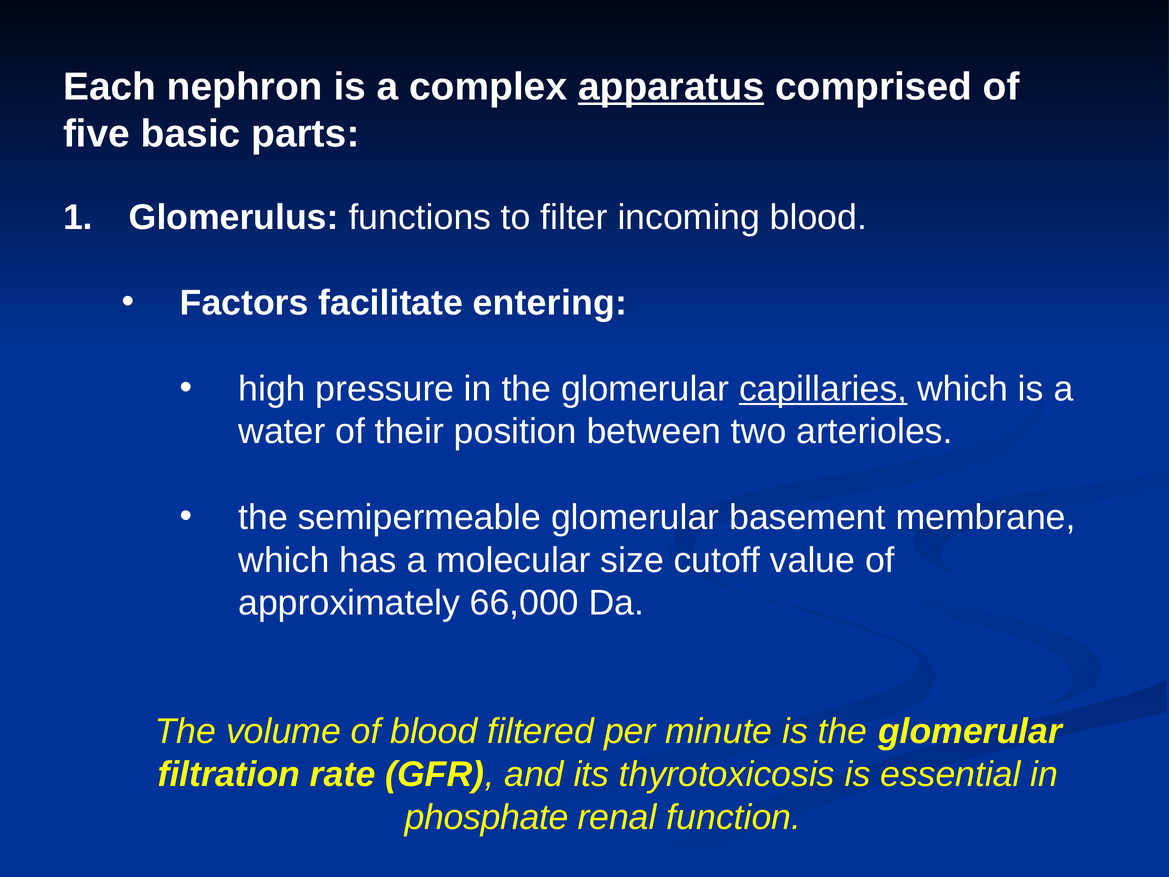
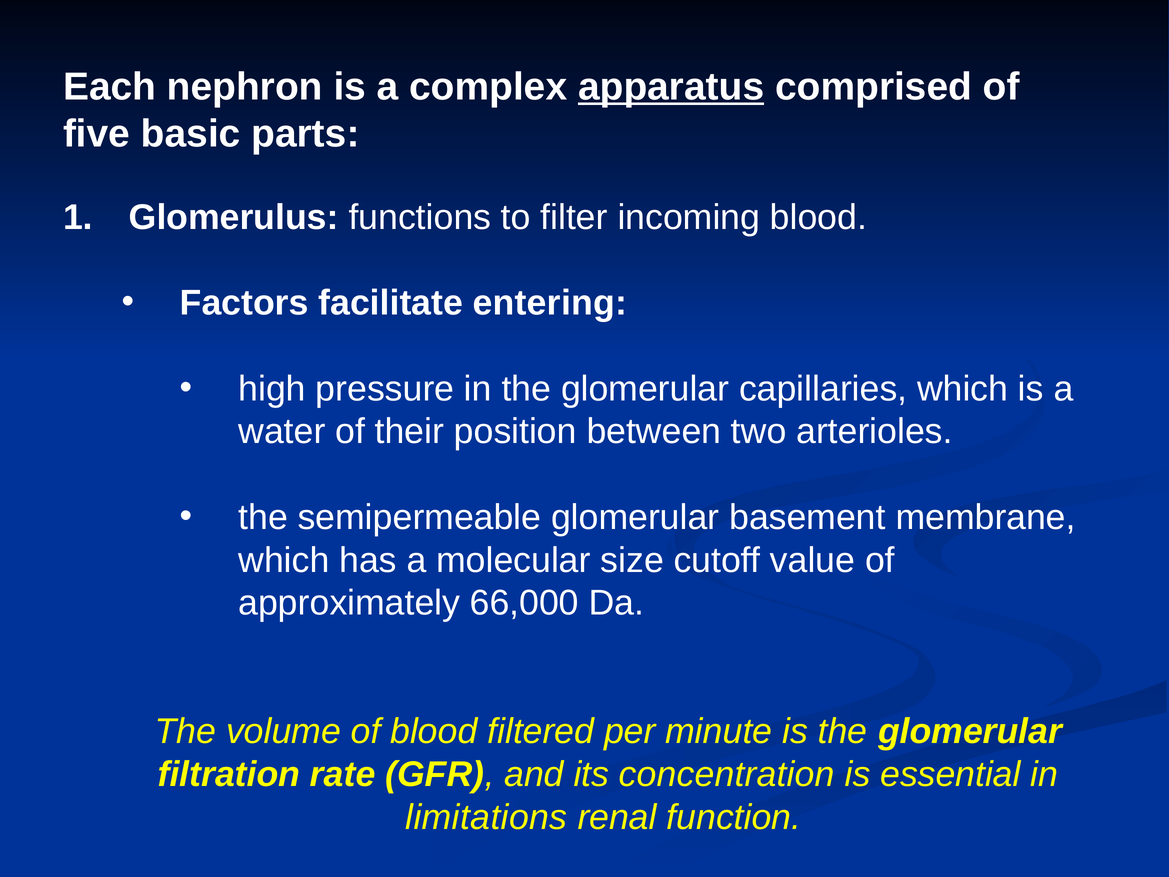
capillaries underline: present -> none
thyrotoxicosis: thyrotoxicosis -> concentration
phosphate: phosphate -> limitations
